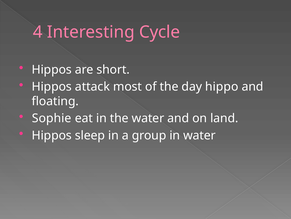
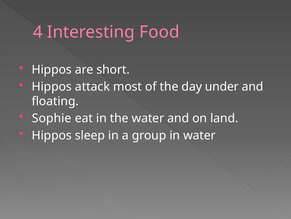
Cycle: Cycle -> Food
hippo: hippo -> under
